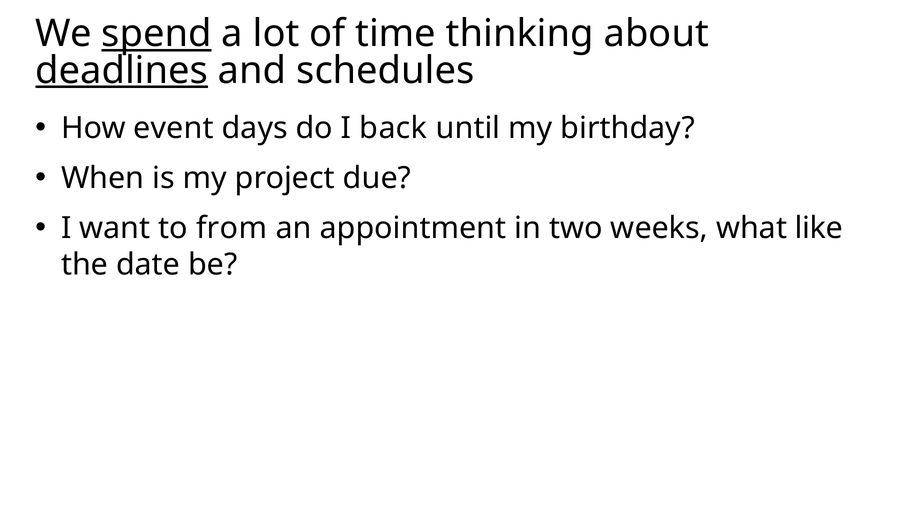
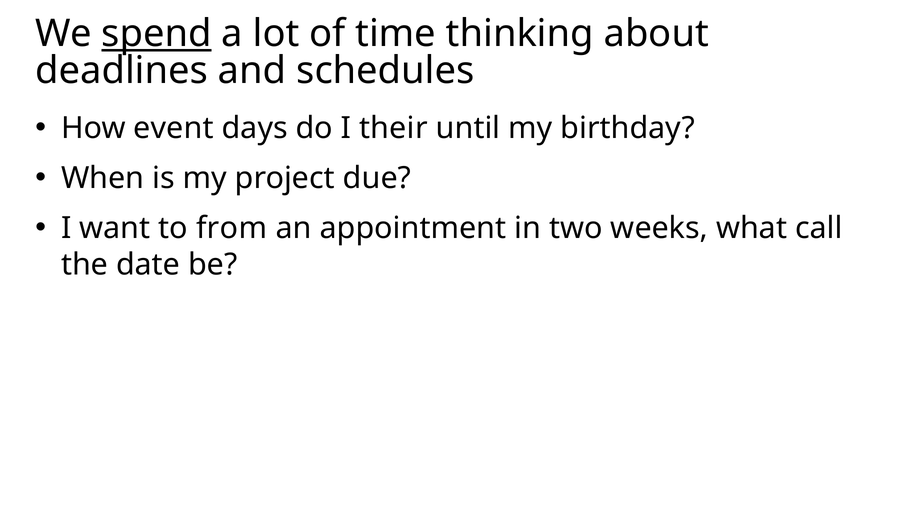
deadlines underline: present -> none
back: back -> their
like: like -> call
